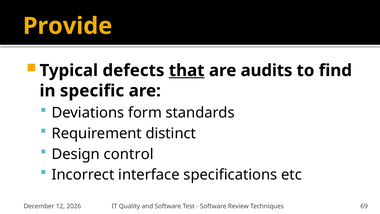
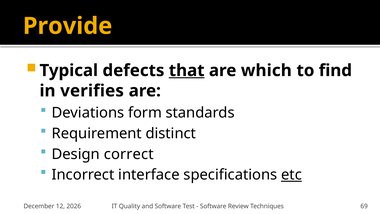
audits: audits -> which
specific: specific -> verifies
control: control -> correct
etc underline: none -> present
